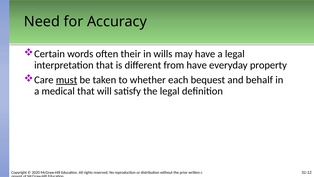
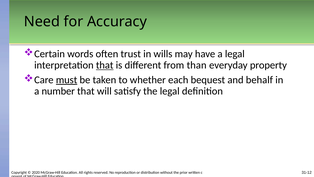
their: their -> trust
that at (105, 65) underline: none -> present
from have: have -> than
medical: medical -> number
